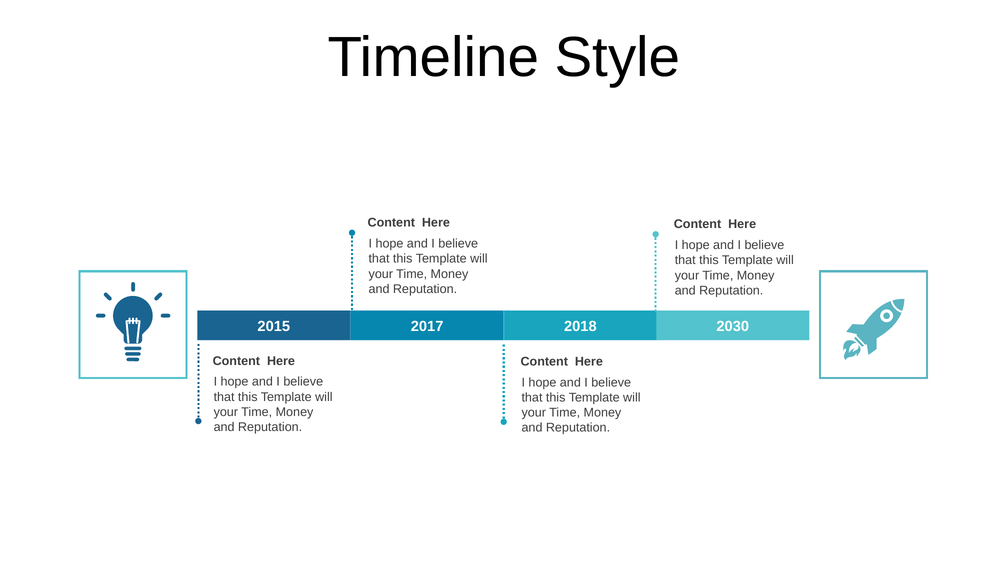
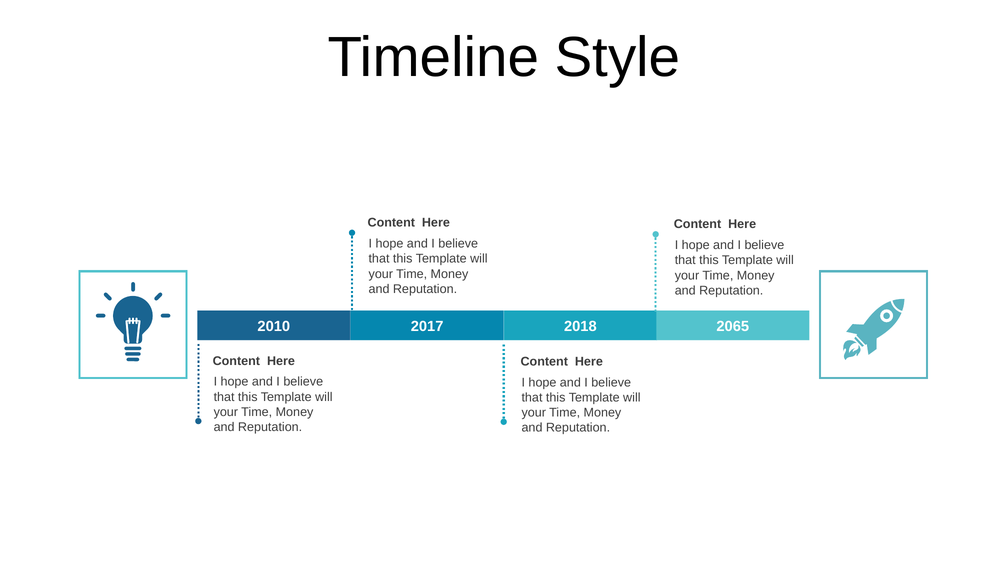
2015: 2015 -> 2010
2030: 2030 -> 2065
